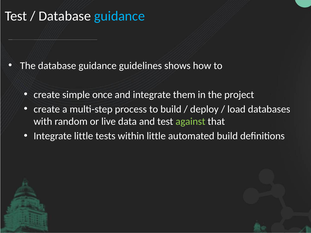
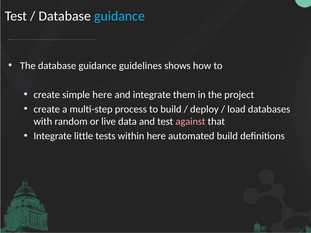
simple once: once -> here
against colour: light green -> pink
within little: little -> here
